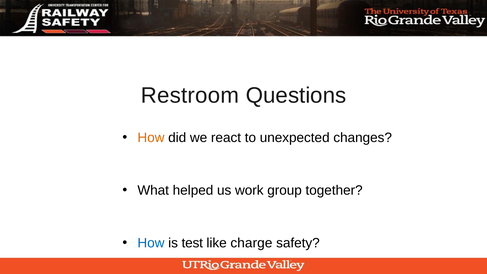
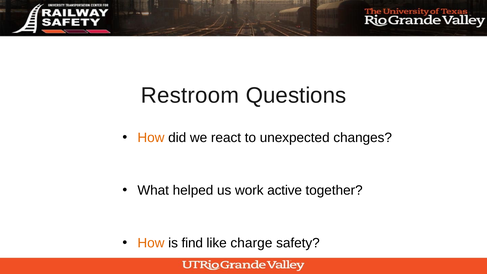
group: group -> active
How at (151, 243) colour: blue -> orange
test: test -> find
